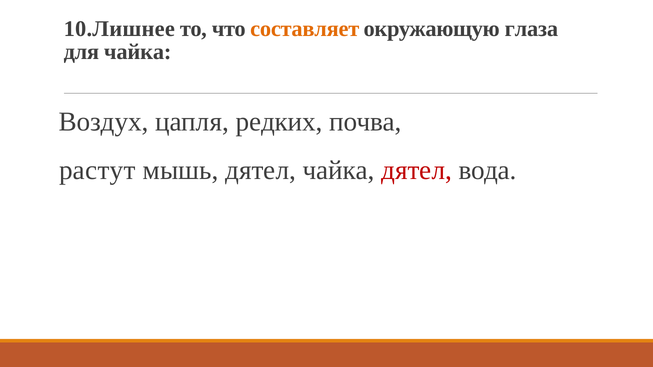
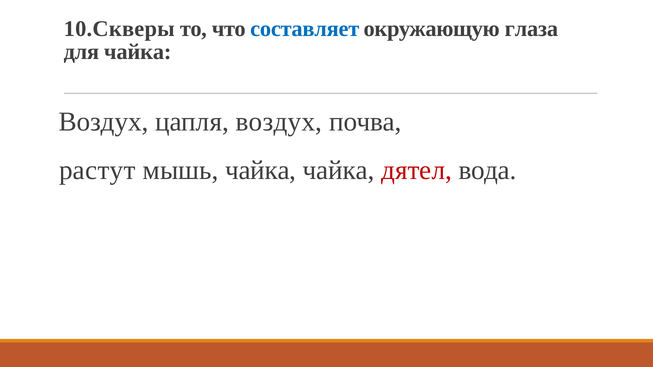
10.Лишнее: 10.Лишнее -> 10.Скверы
составляет colour: orange -> blue
цапля редких: редких -> воздух
мышь дятел: дятел -> чайка
